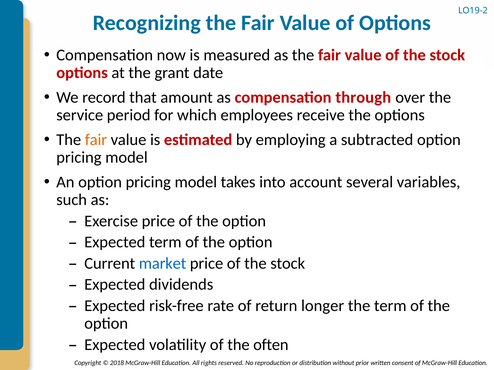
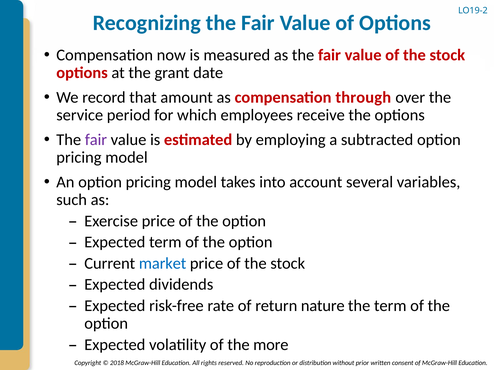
fair at (96, 140) colour: orange -> purple
longer: longer -> nature
often: often -> more
